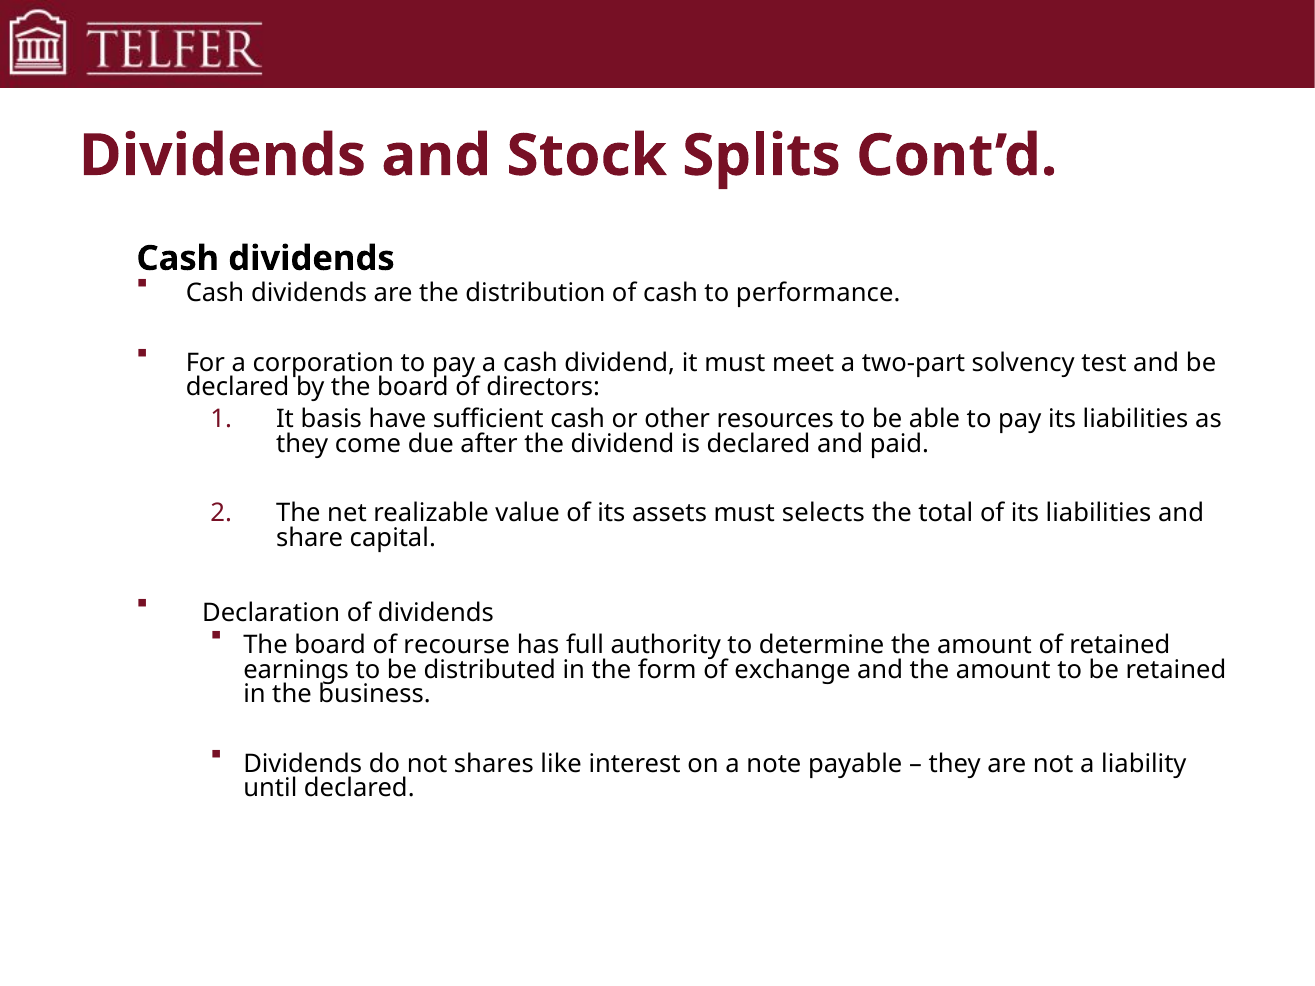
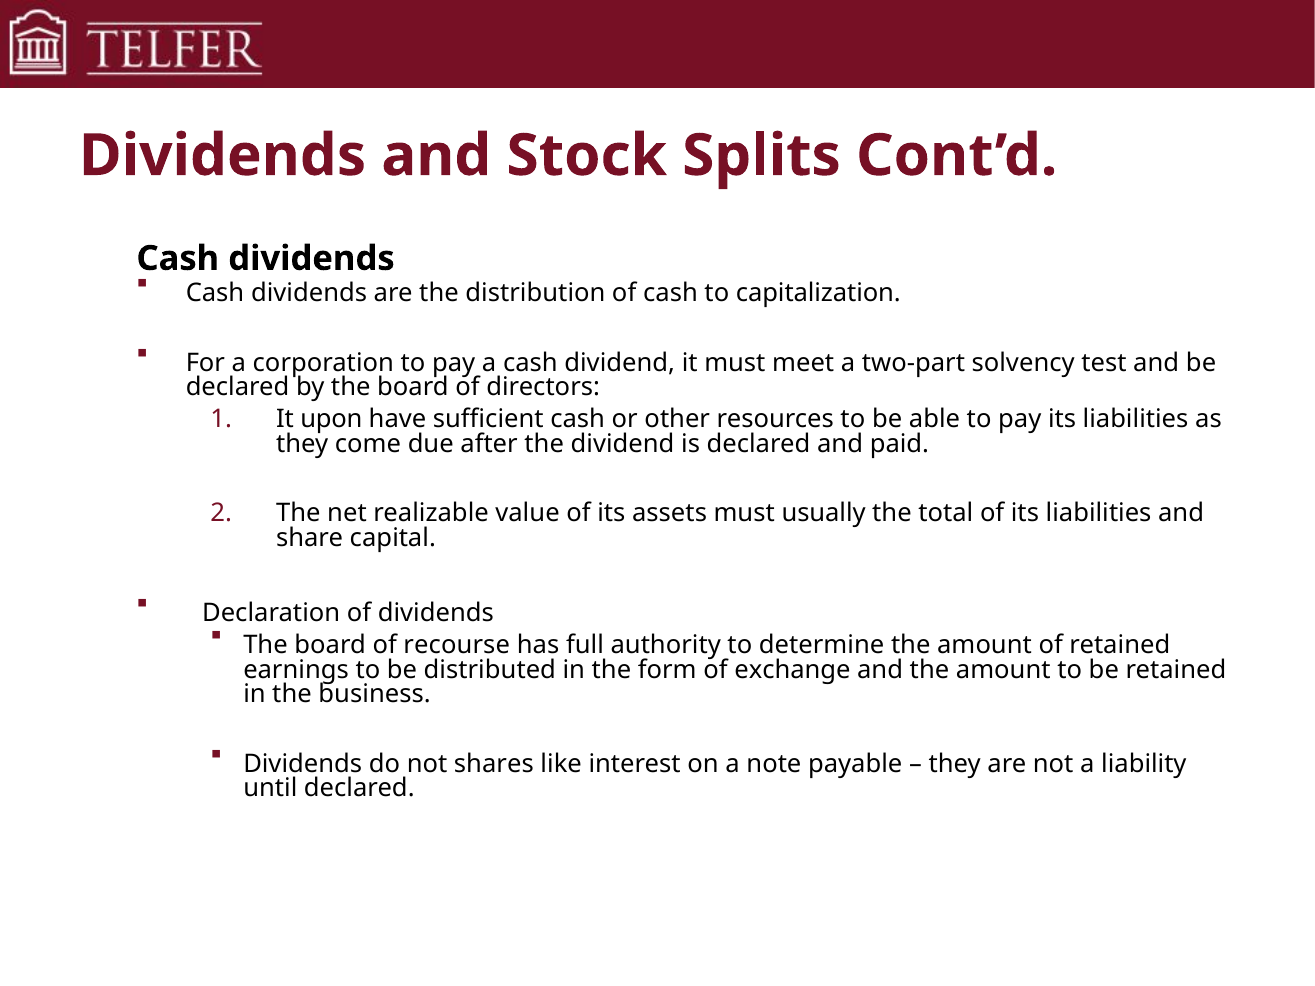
performance: performance -> capitalization
basis: basis -> upon
selects: selects -> usually
